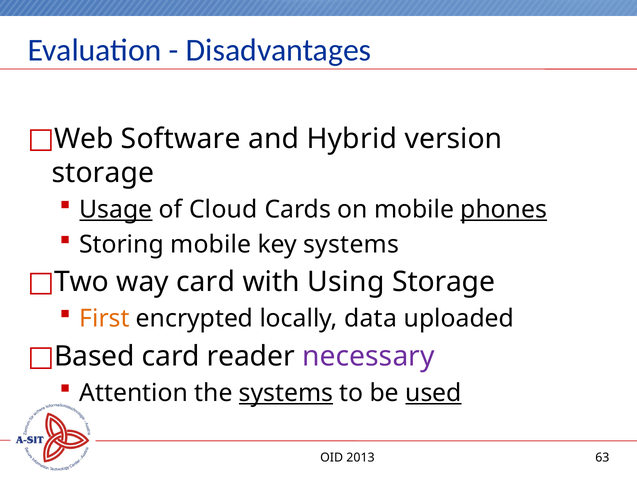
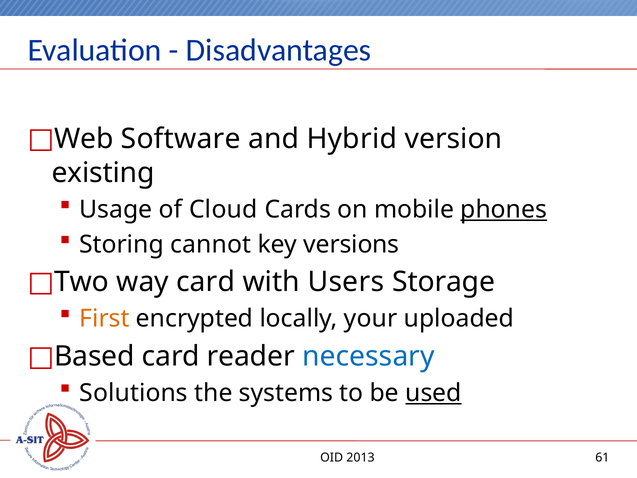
storage at (103, 173): storage -> existing
Usage underline: present -> none
Storing mobile: mobile -> cannot
key systems: systems -> versions
Using: Using -> Users
data: data -> your
necessary colour: purple -> blue
Attention: Attention -> Solutions
systems at (286, 393) underline: present -> none
63: 63 -> 61
